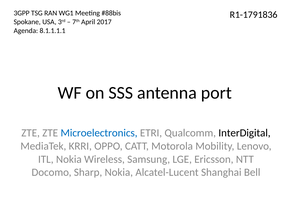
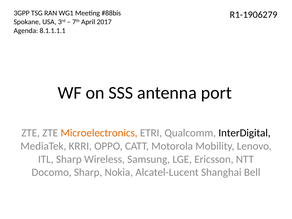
R1-1791836: R1-1791836 -> R1-1906279
Microelectronics colour: blue -> orange
ITL Nokia: Nokia -> Sharp
